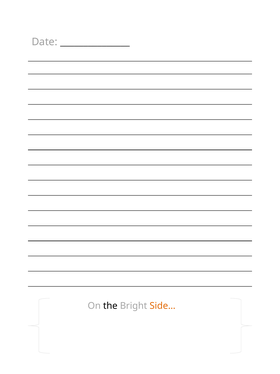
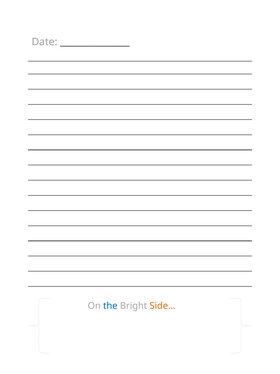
the colour: black -> blue
